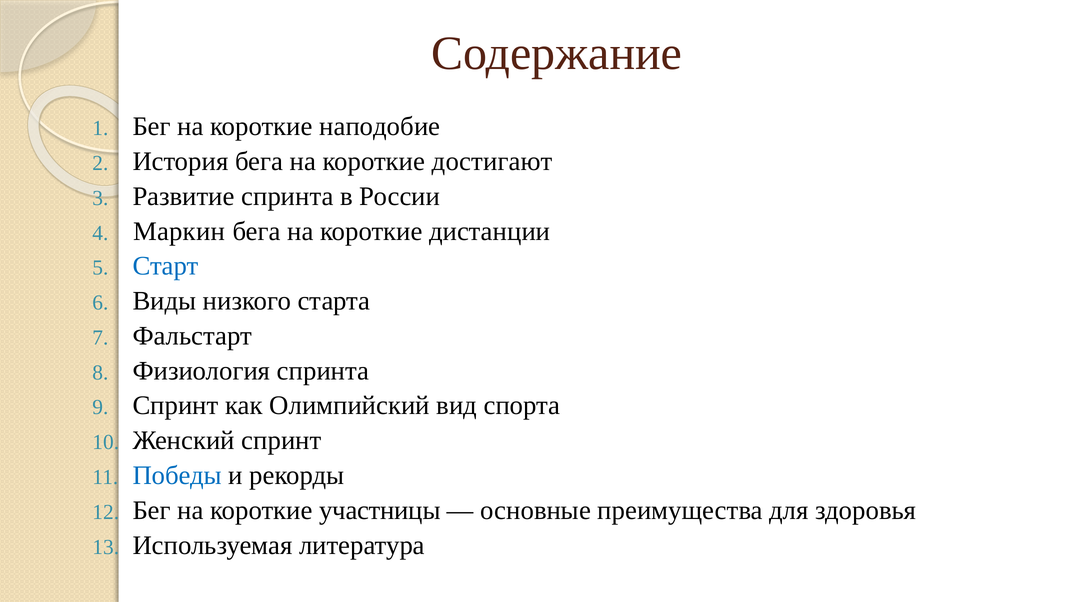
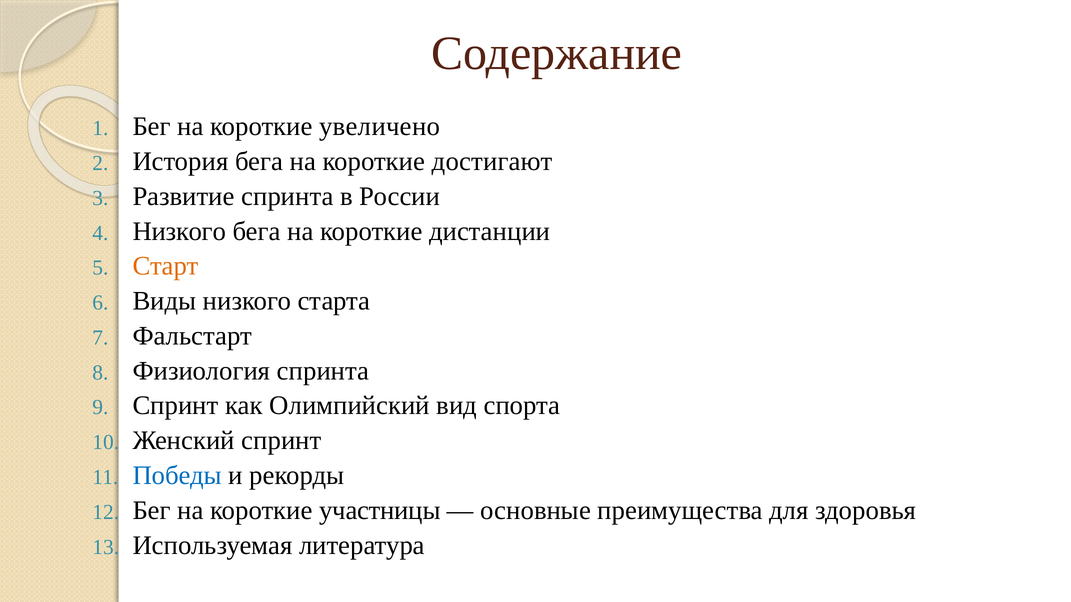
наподобие: наподобие -> увеличено
Маркин at (179, 231): Маркин -> Низкого
Старт colour: blue -> orange
